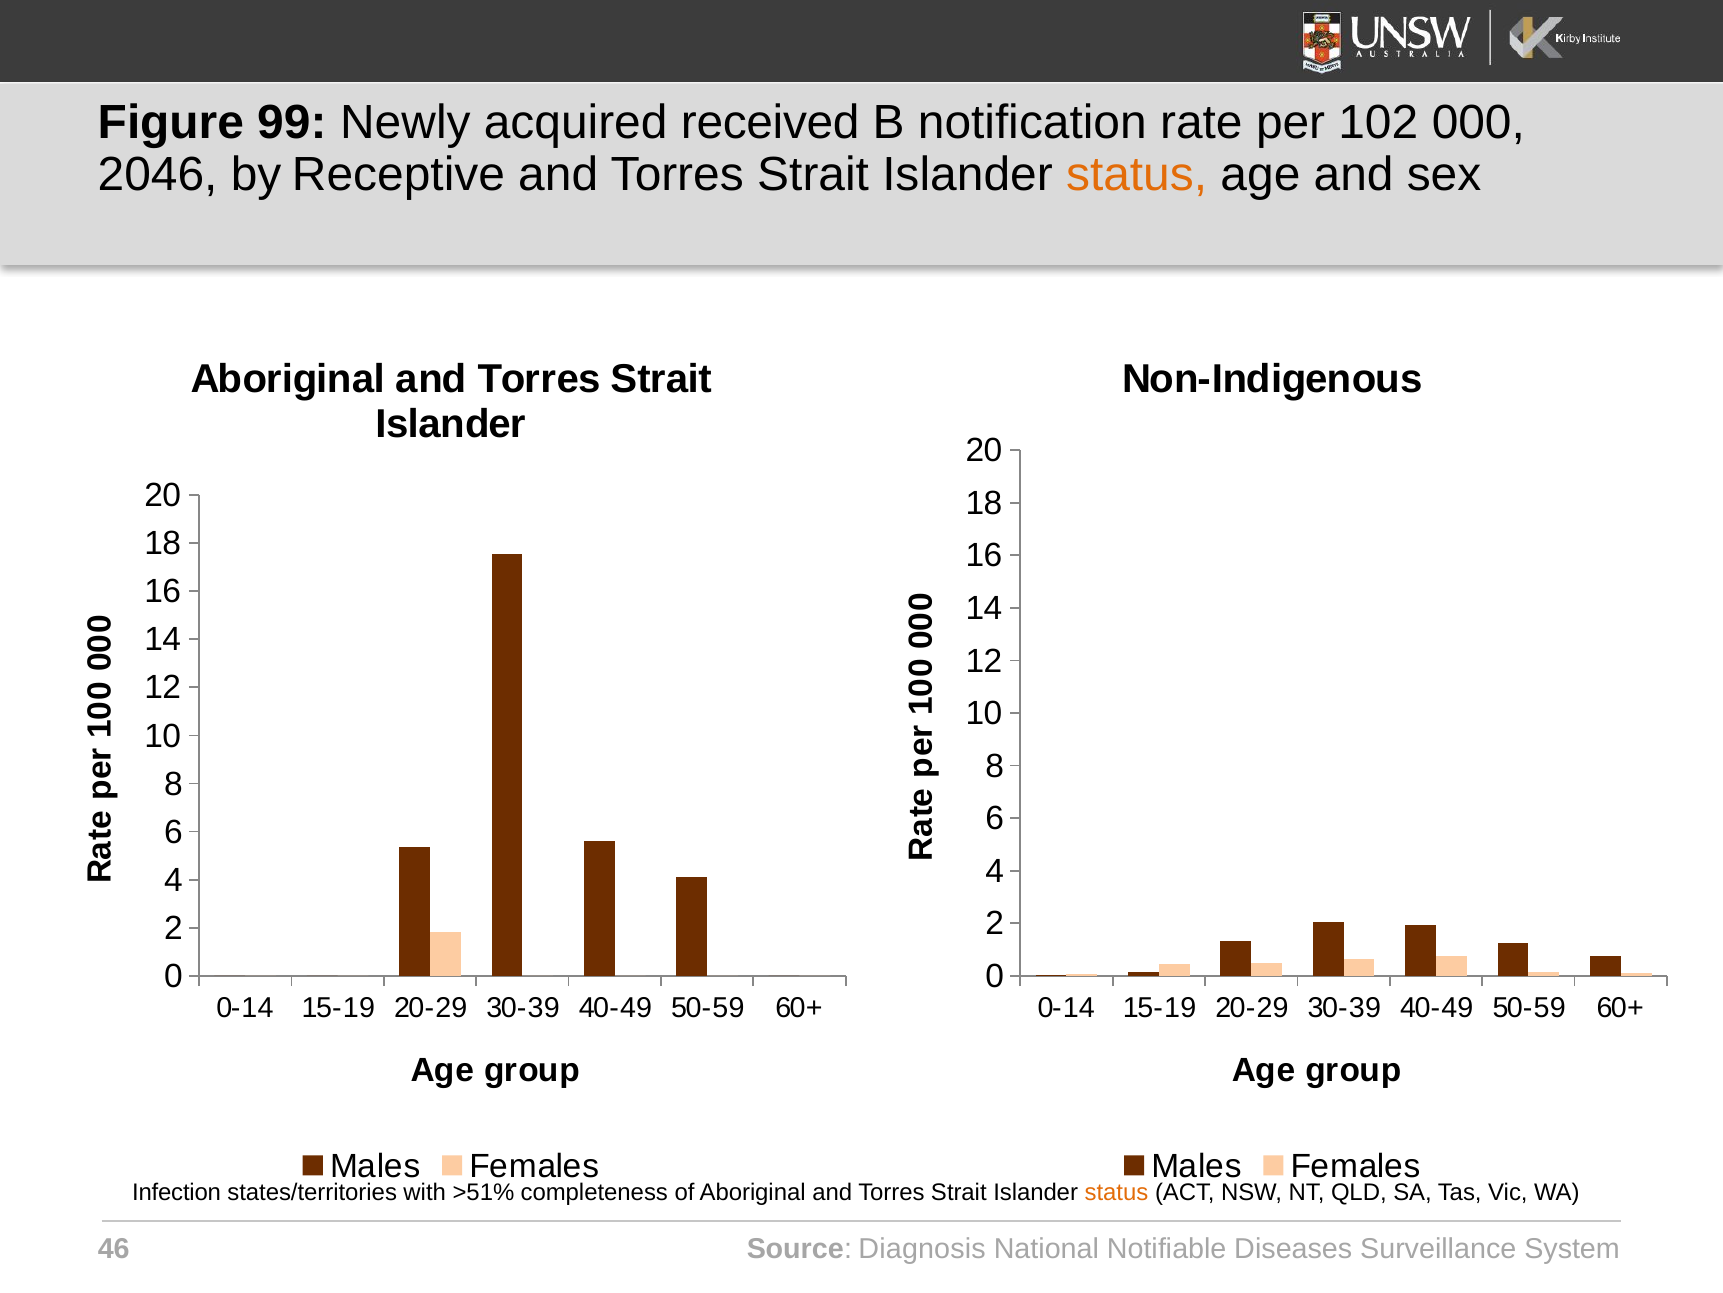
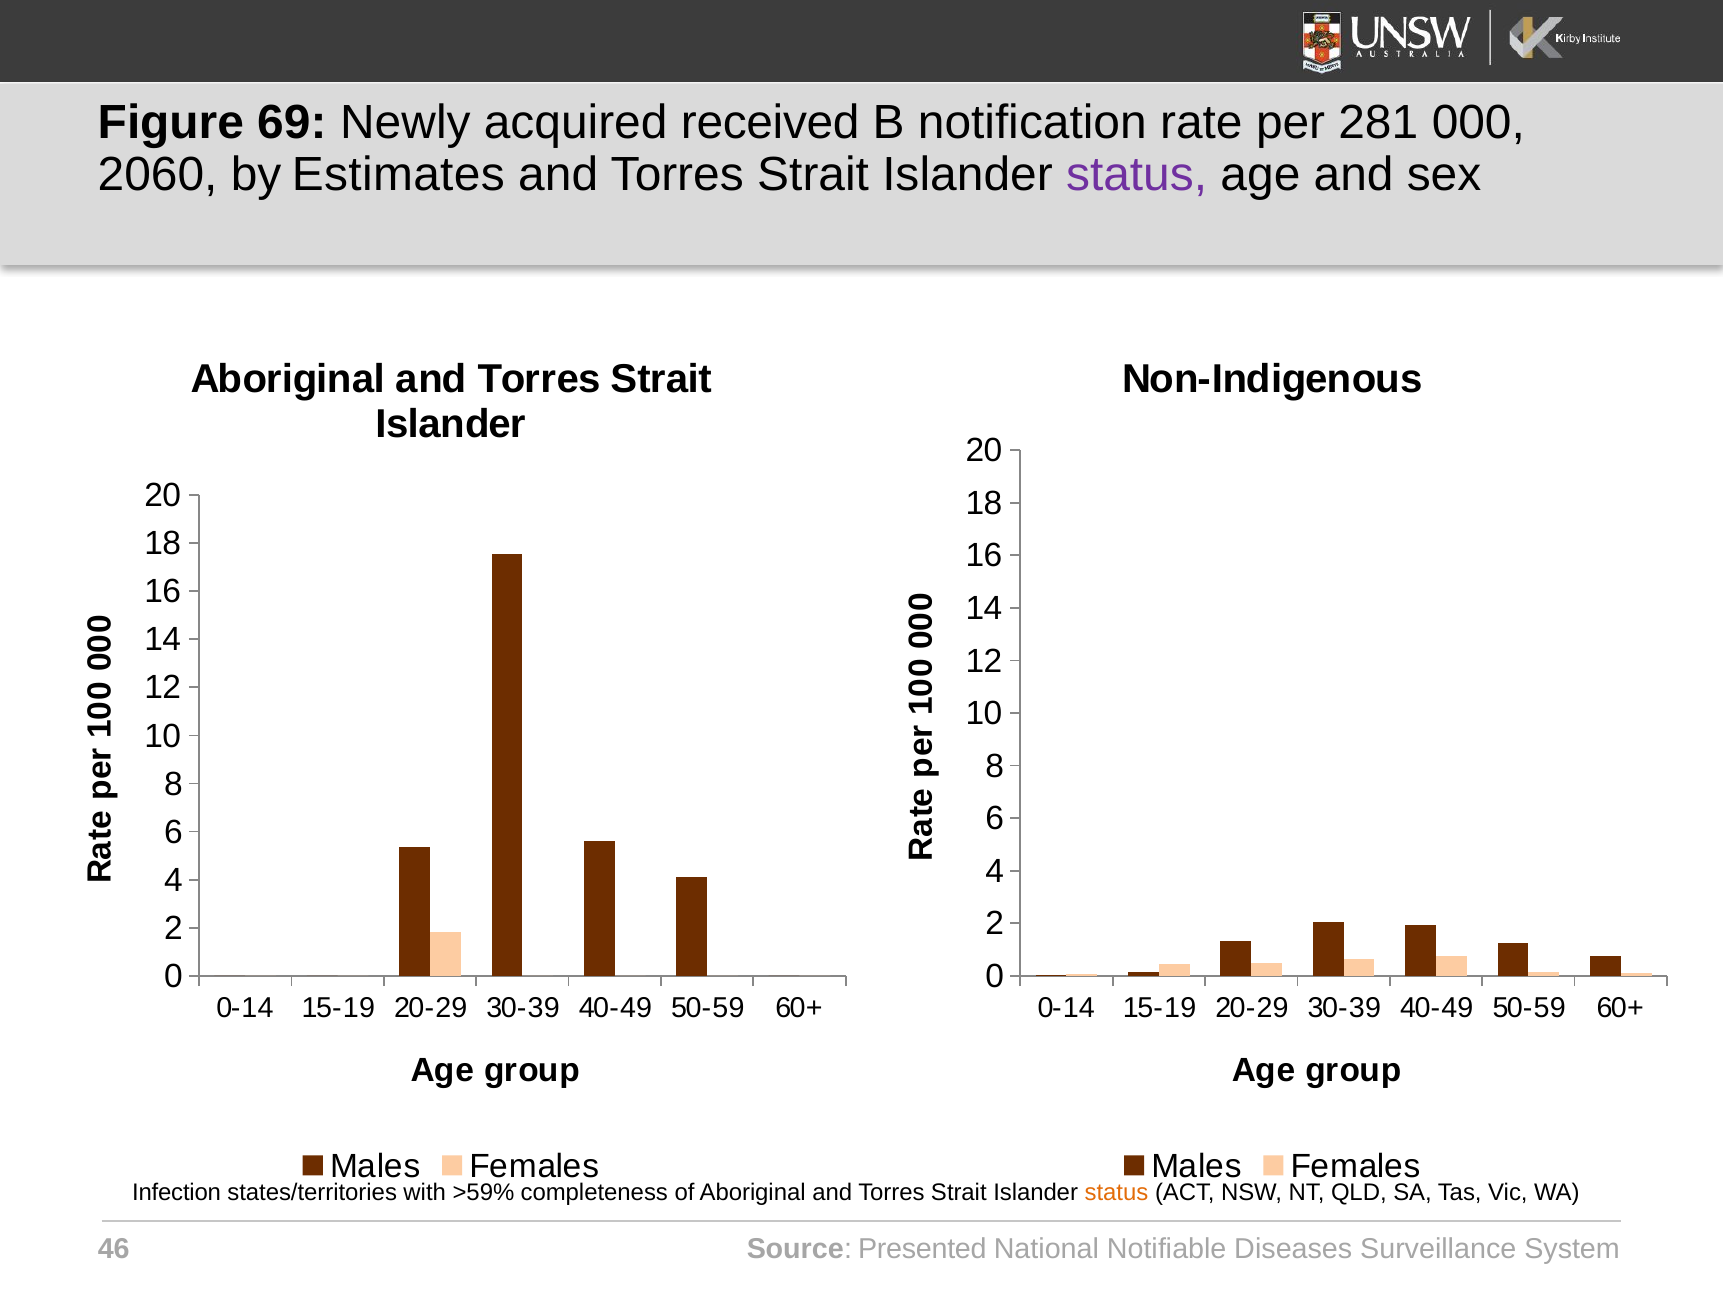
99: 99 -> 69
102: 102 -> 281
2046: 2046 -> 2060
Receptive: Receptive -> Estimates
status at (1137, 174) colour: orange -> purple
>51%: >51% -> >59%
Diagnosis: Diagnosis -> Presented
